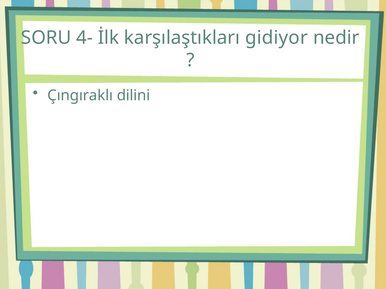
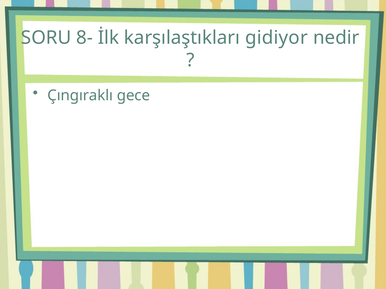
4-: 4- -> 8-
dilini: dilini -> gece
